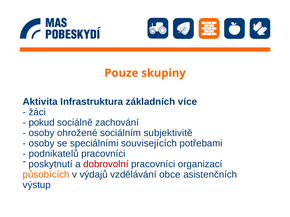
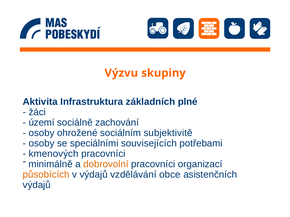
Pouze: Pouze -> Výzvu
více: více -> plné
pokud: pokud -> území
podnikatelů: podnikatelů -> kmenových
poskytnutí: poskytnutí -> minimálně
dobrovolní colour: red -> orange
výstup at (37, 185): výstup -> výdajů
